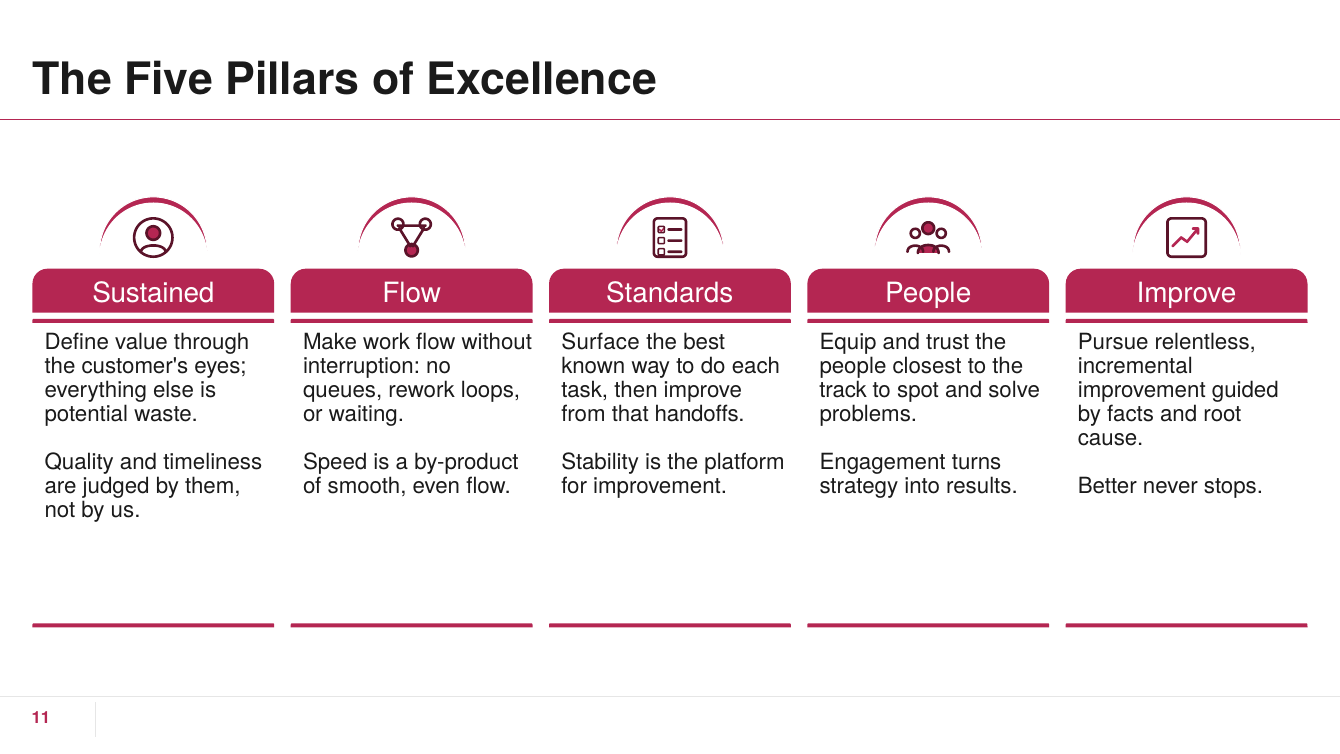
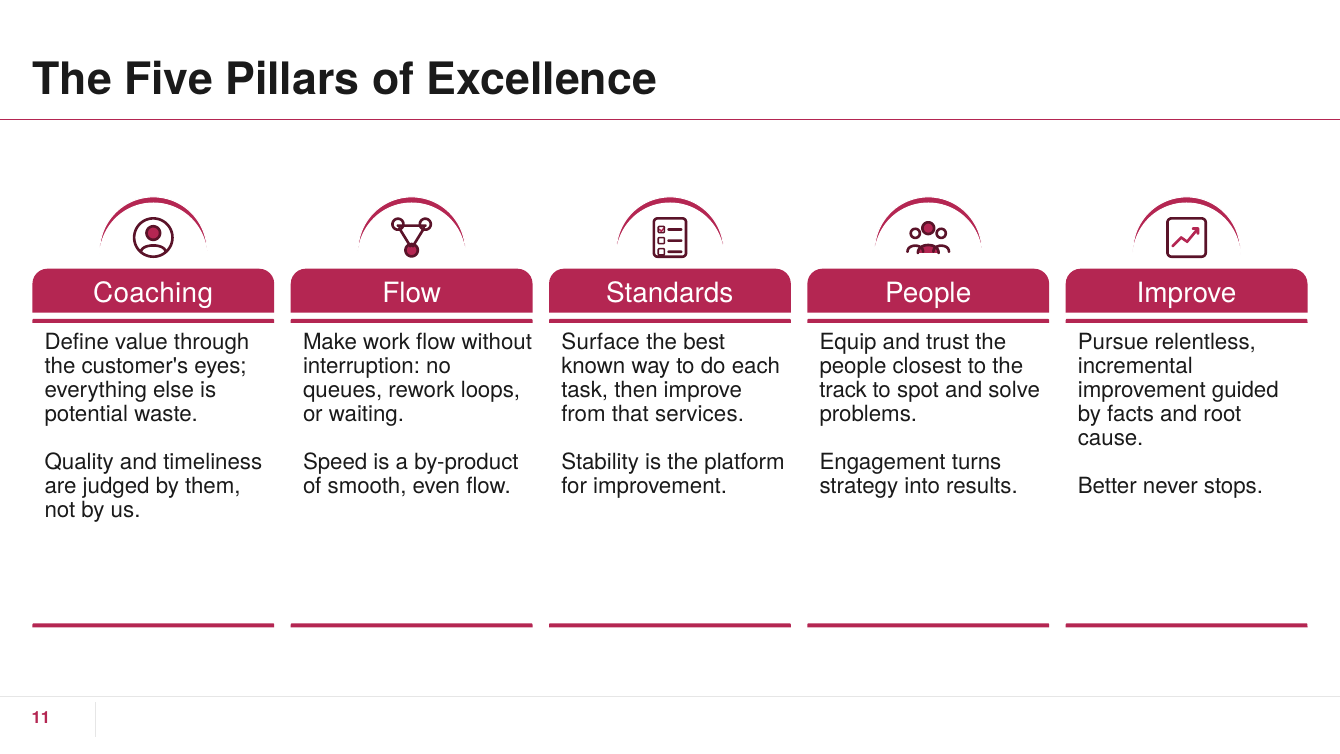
Sustained: Sustained -> Coaching
handoffs: handoffs -> services
